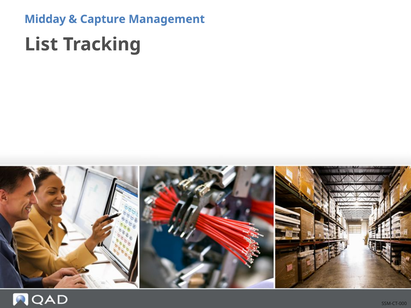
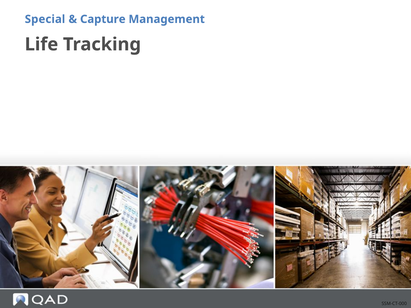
Midday: Midday -> Special
List: List -> Life
